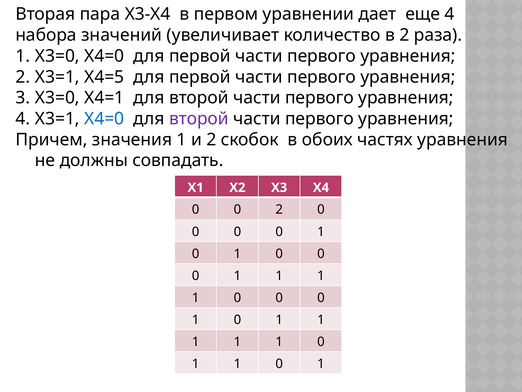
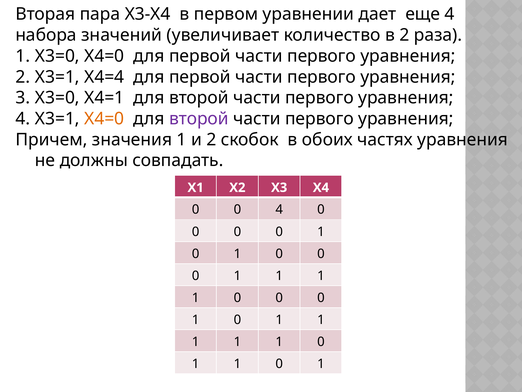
Х4=5: Х4=5 -> Х4=4
Х4=0 at (104, 119) colour: blue -> orange
0 2: 2 -> 4
